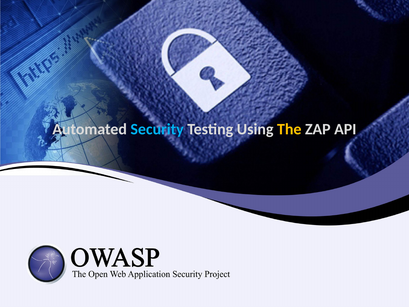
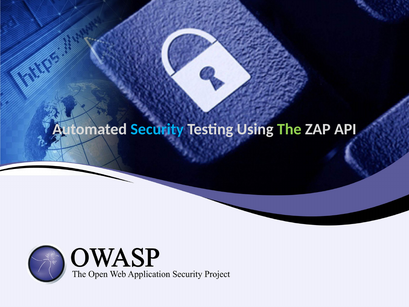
The colour: yellow -> light green
